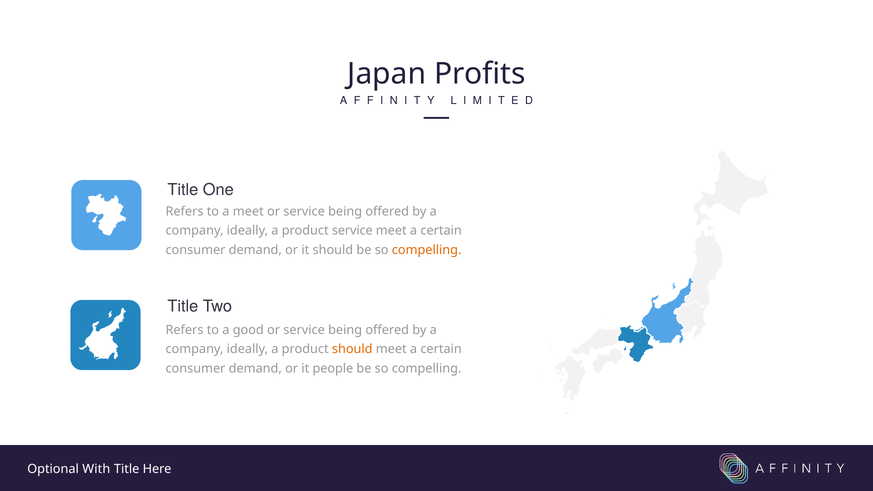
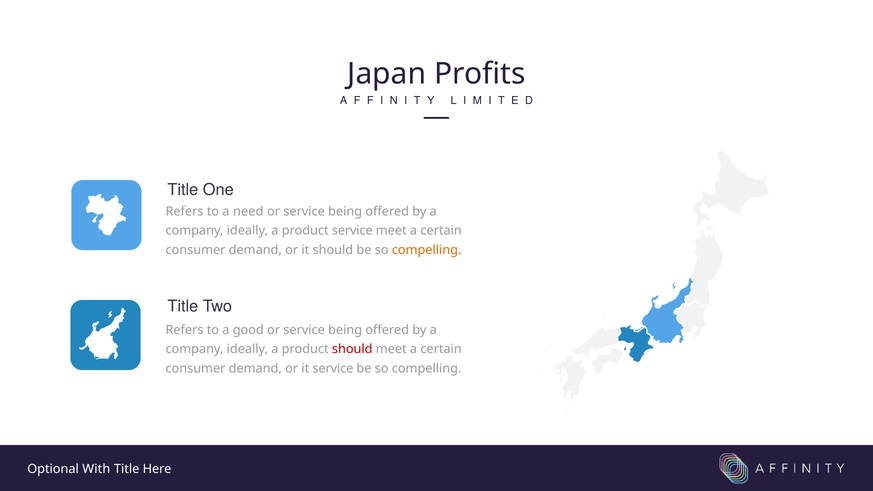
a meet: meet -> need
should at (352, 349) colour: orange -> red
it people: people -> service
